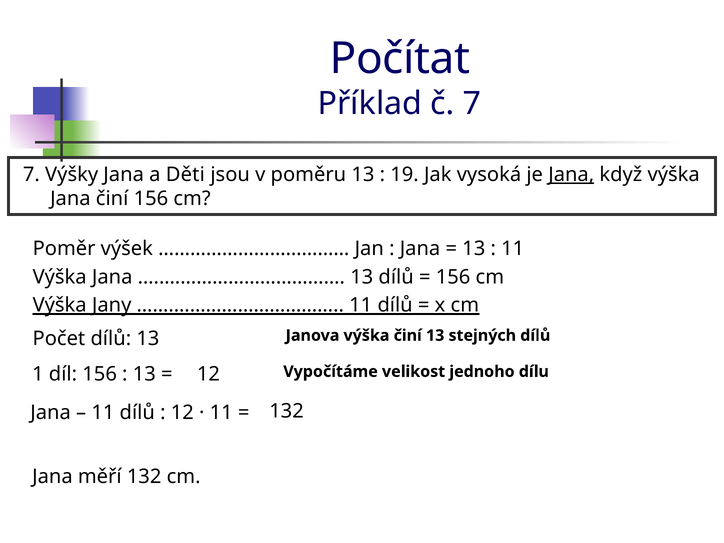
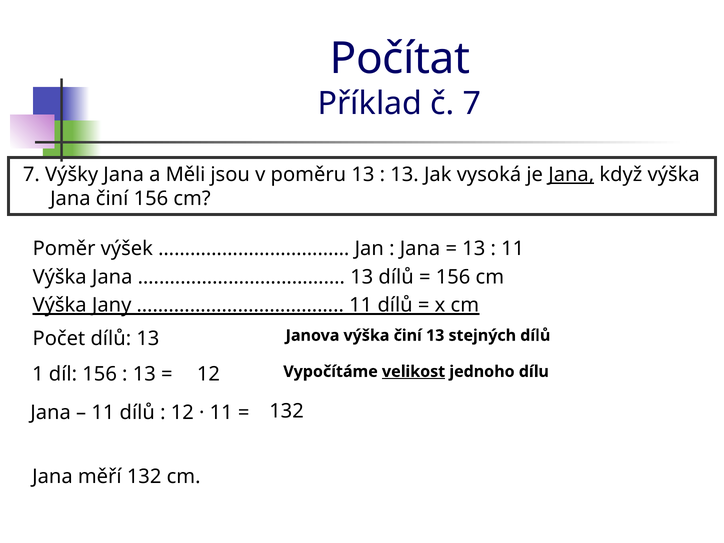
Děti: Děti -> Měli
19 at (404, 175): 19 -> 13
velikost underline: none -> present
